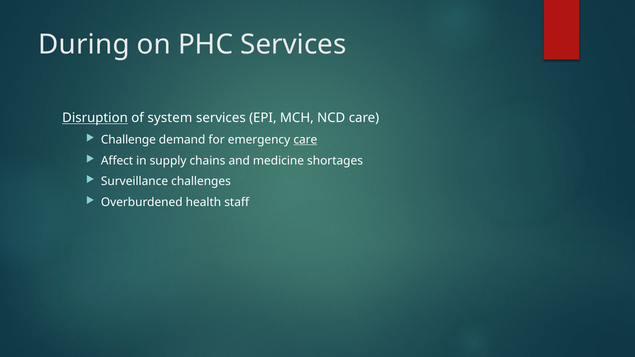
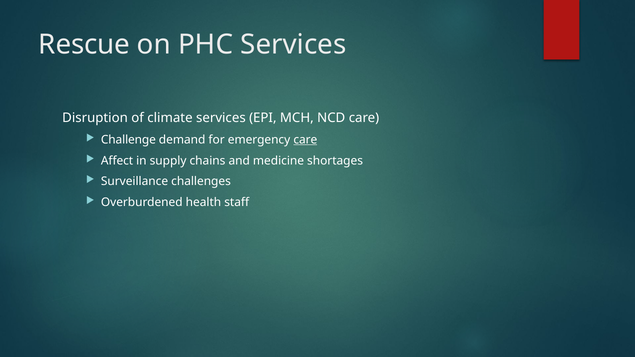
During: During -> Rescue
Disruption underline: present -> none
system: system -> climate
